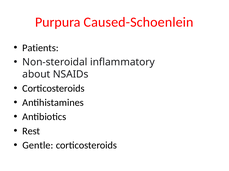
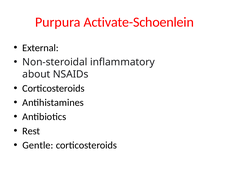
Caused-Schoenlein: Caused-Schoenlein -> Activate-Schoenlein
Patients: Patients -> External
